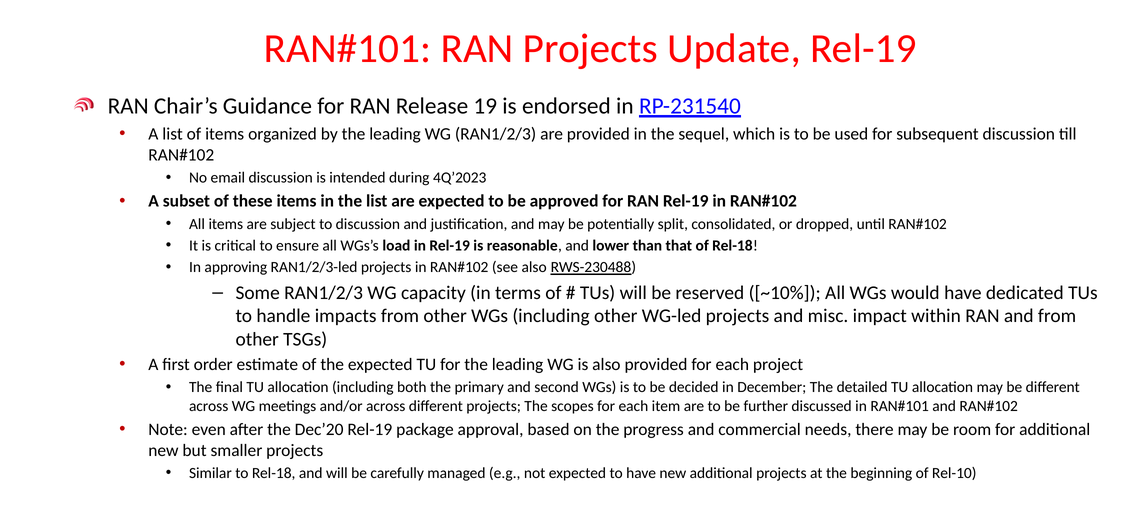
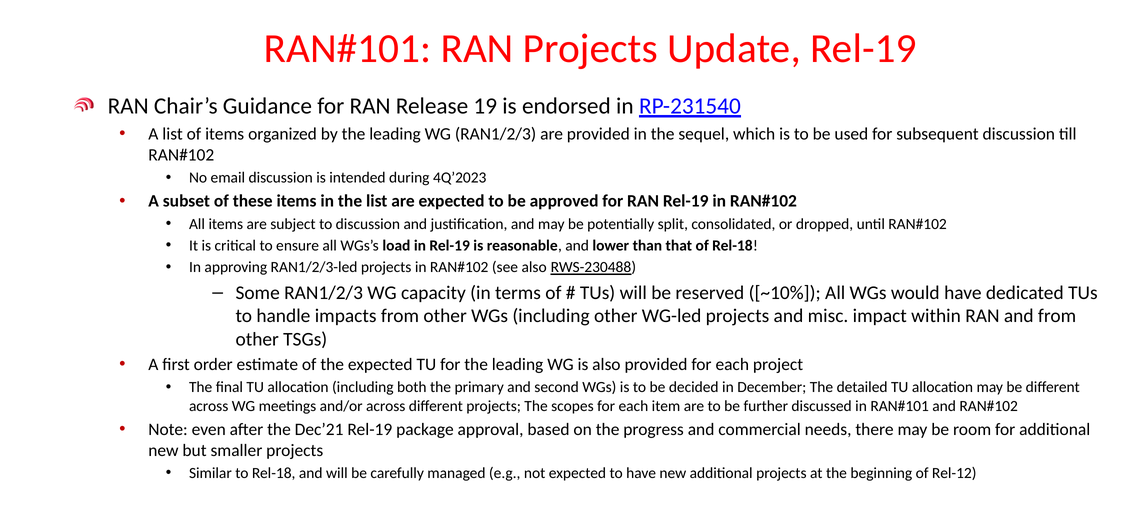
Dec’20: Dec’20 -> Dec’21
Rel-10: Rel-10 -> Rel-12
